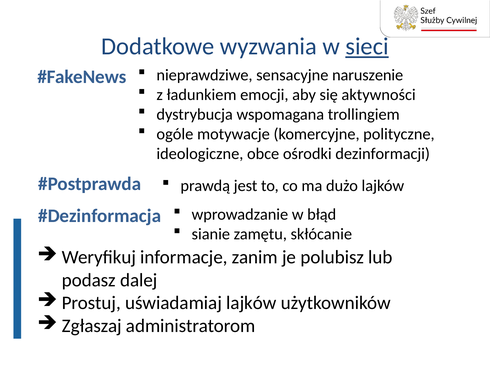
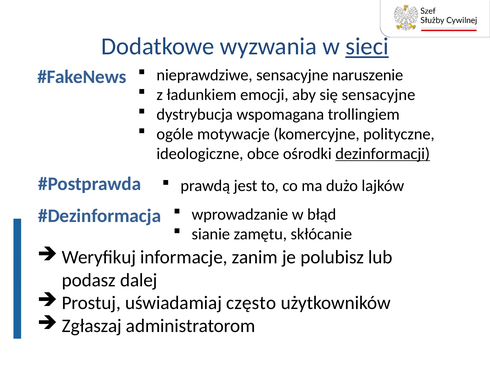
się aktywności: aktywności -> sensacyjne
dezinformacji underline: none -> present
uświadamiaj lajków: lajków -> często
